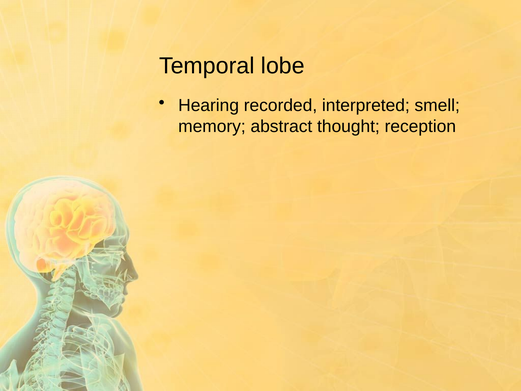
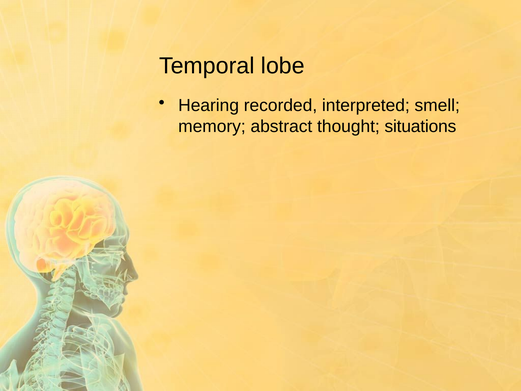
reception: reception -> situations
